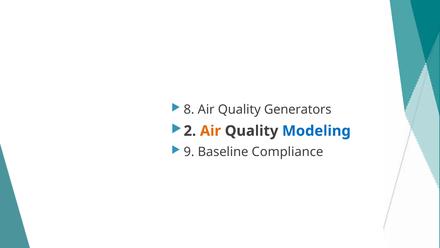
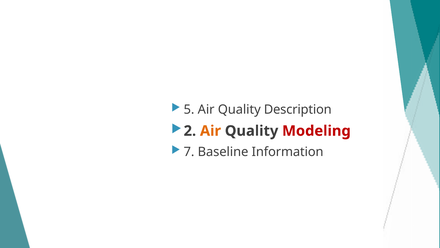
8: 8 -> 5
Generators: Generators -> Description
Modeling colour: blue -> red
9 at (189, 152): 9 -> 7
Compliance: Compliance -> Information
